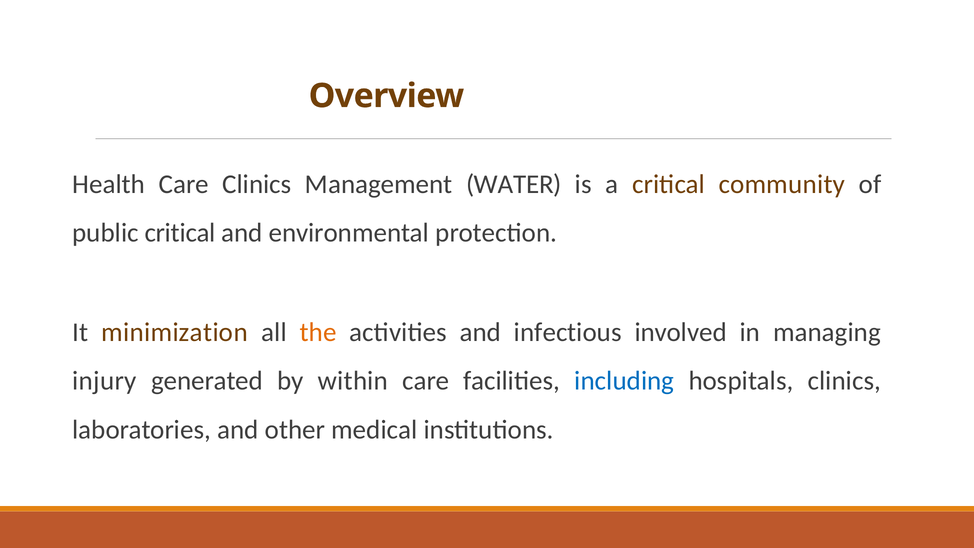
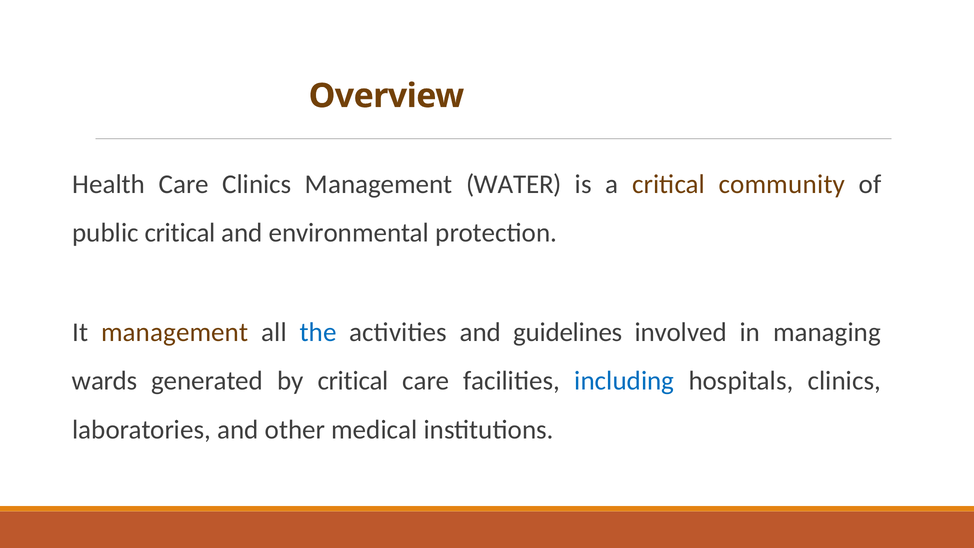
It minimization: minimization -> management
the colour: orange -> blue
infectious: infectious -> guidelines
injury: injury -> wards
by within: within -> critical
